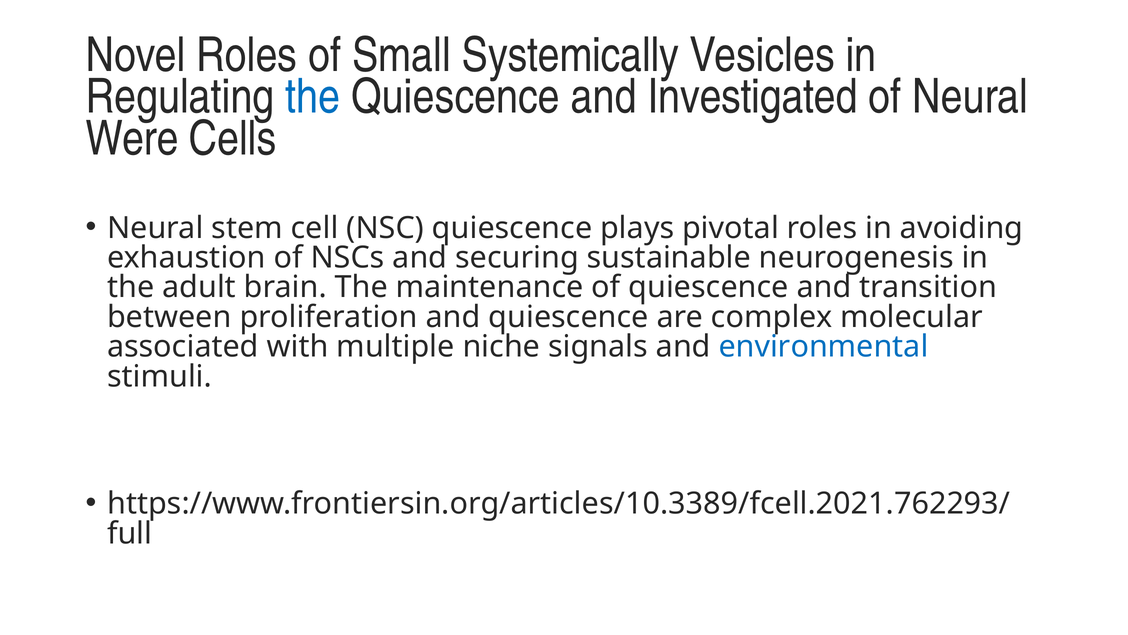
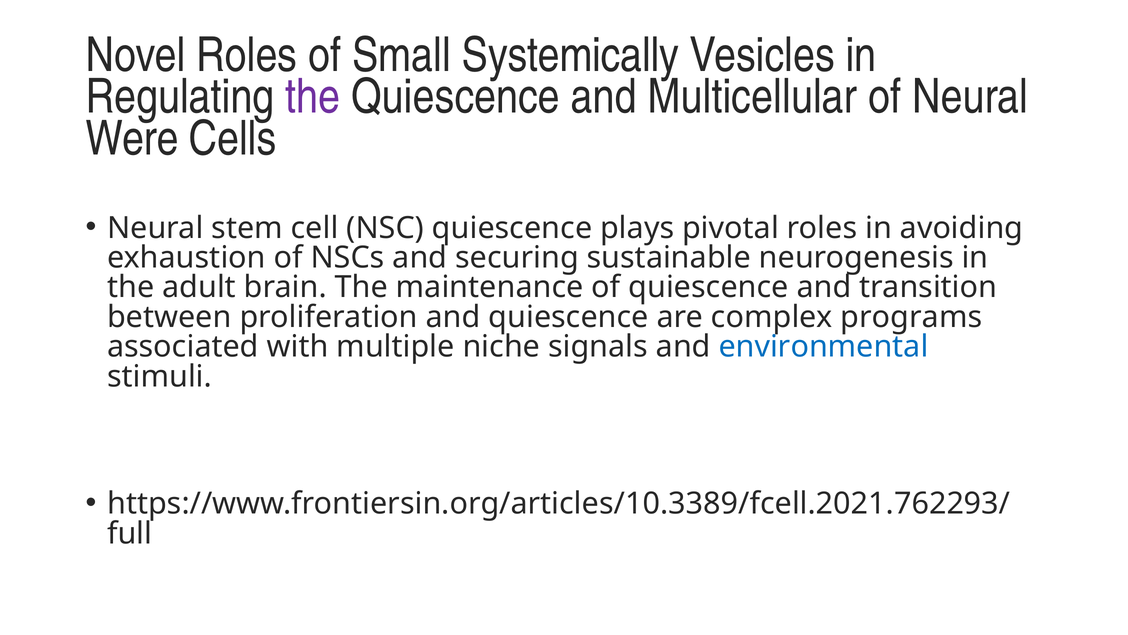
the at (313, 97) colour: blue -> purple
Investigated: Investigated -> Multicellular
molecular: molecular -> programs
